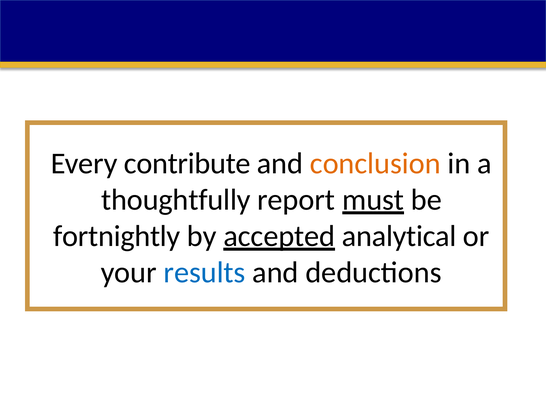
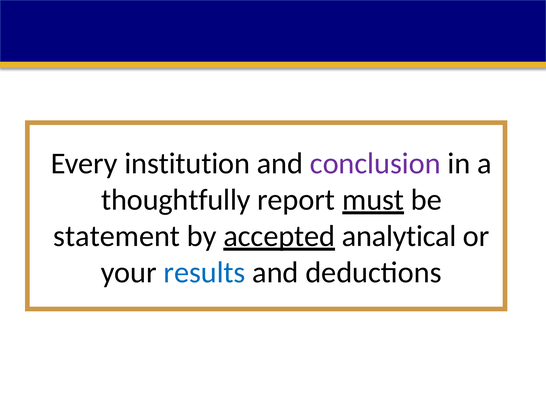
contribute: contribute -> institution
conclusion colour: orange -> purple
fortnightly: fortnightly -> statement
